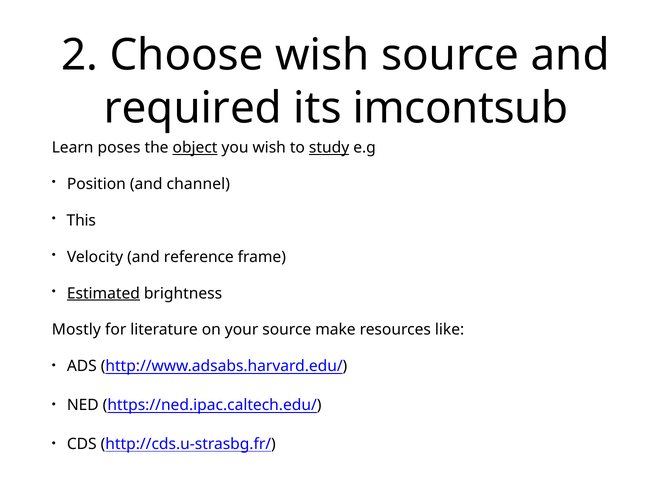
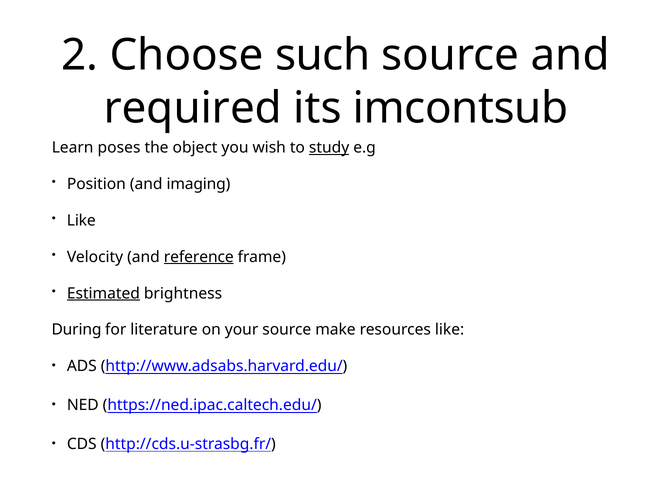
Choose wish: wish -> such
object underline: present -> none
channel: channel -> imaging
This at (81, 220): This -> Like
reference underline: none -> present
Mostly: Mostly -> During
